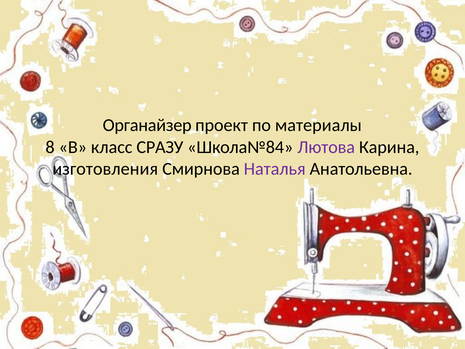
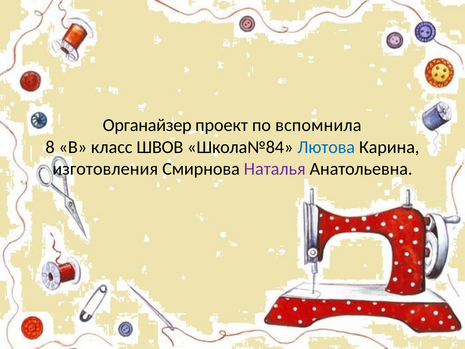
материалы: материалы -> вспомнила
СРАЗУ: СРАЗУ -> ШВОВ
Лютова colour: purple -> blue
